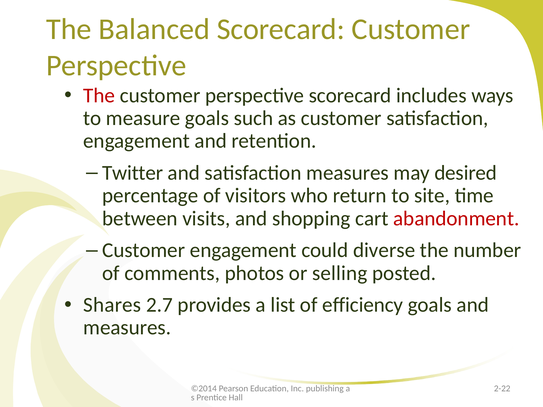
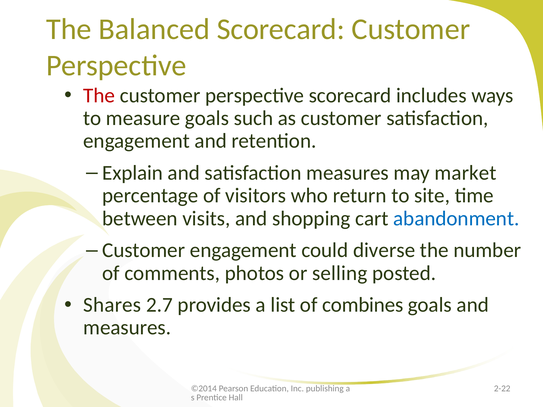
Twitter: Twitter -> Explain
desired: desired -> market
abandonment colour: red -> blue
efficiency: efficiency -> combines
